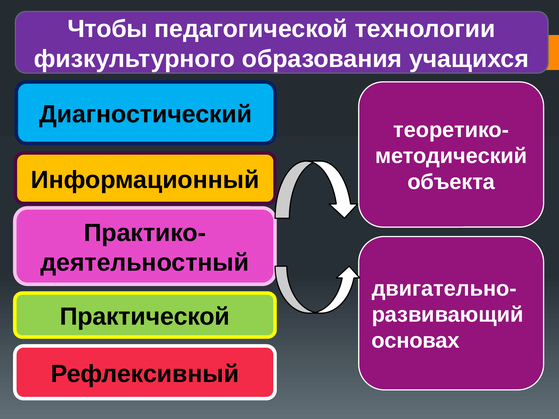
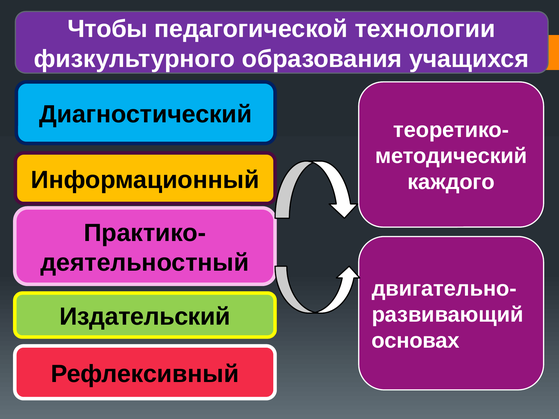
объекта: объекта -> каждого
Практической: Практической -> Издательский
